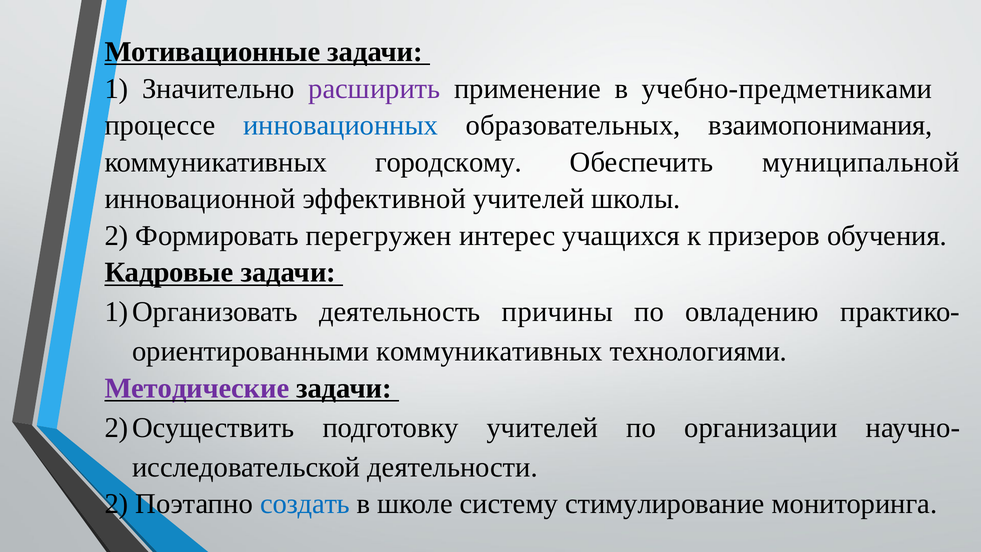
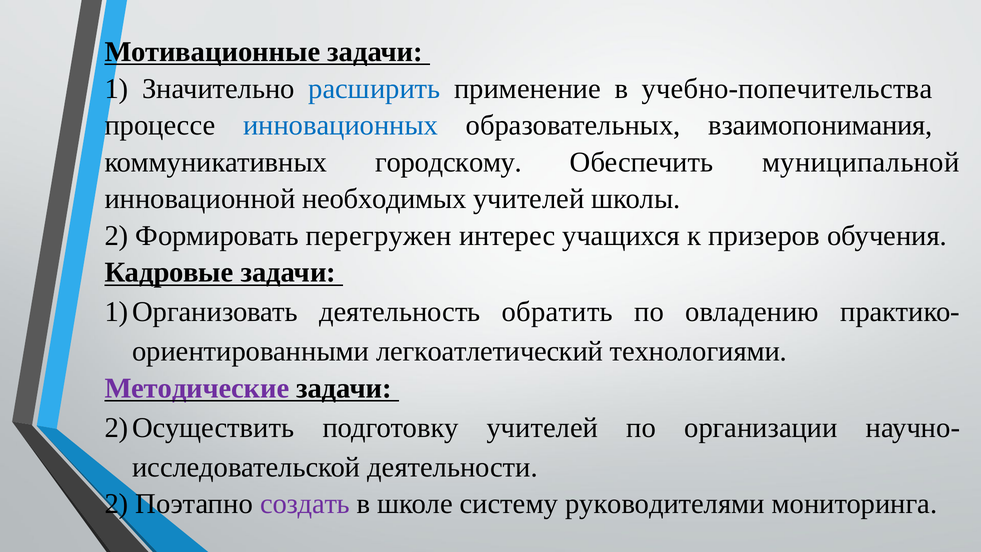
расширить colour: purple -> blue
учебно-предметниками: учебно-предметниками -> учебно-попечительства
эффективной: эффективной -> необходимых
причины: причины -> обратить
коммуникативных at (489, 351): коммуникативных -> легкоатлетический
создать colour: blue -> purple
стимулирование: стимулирование -> руководителями
